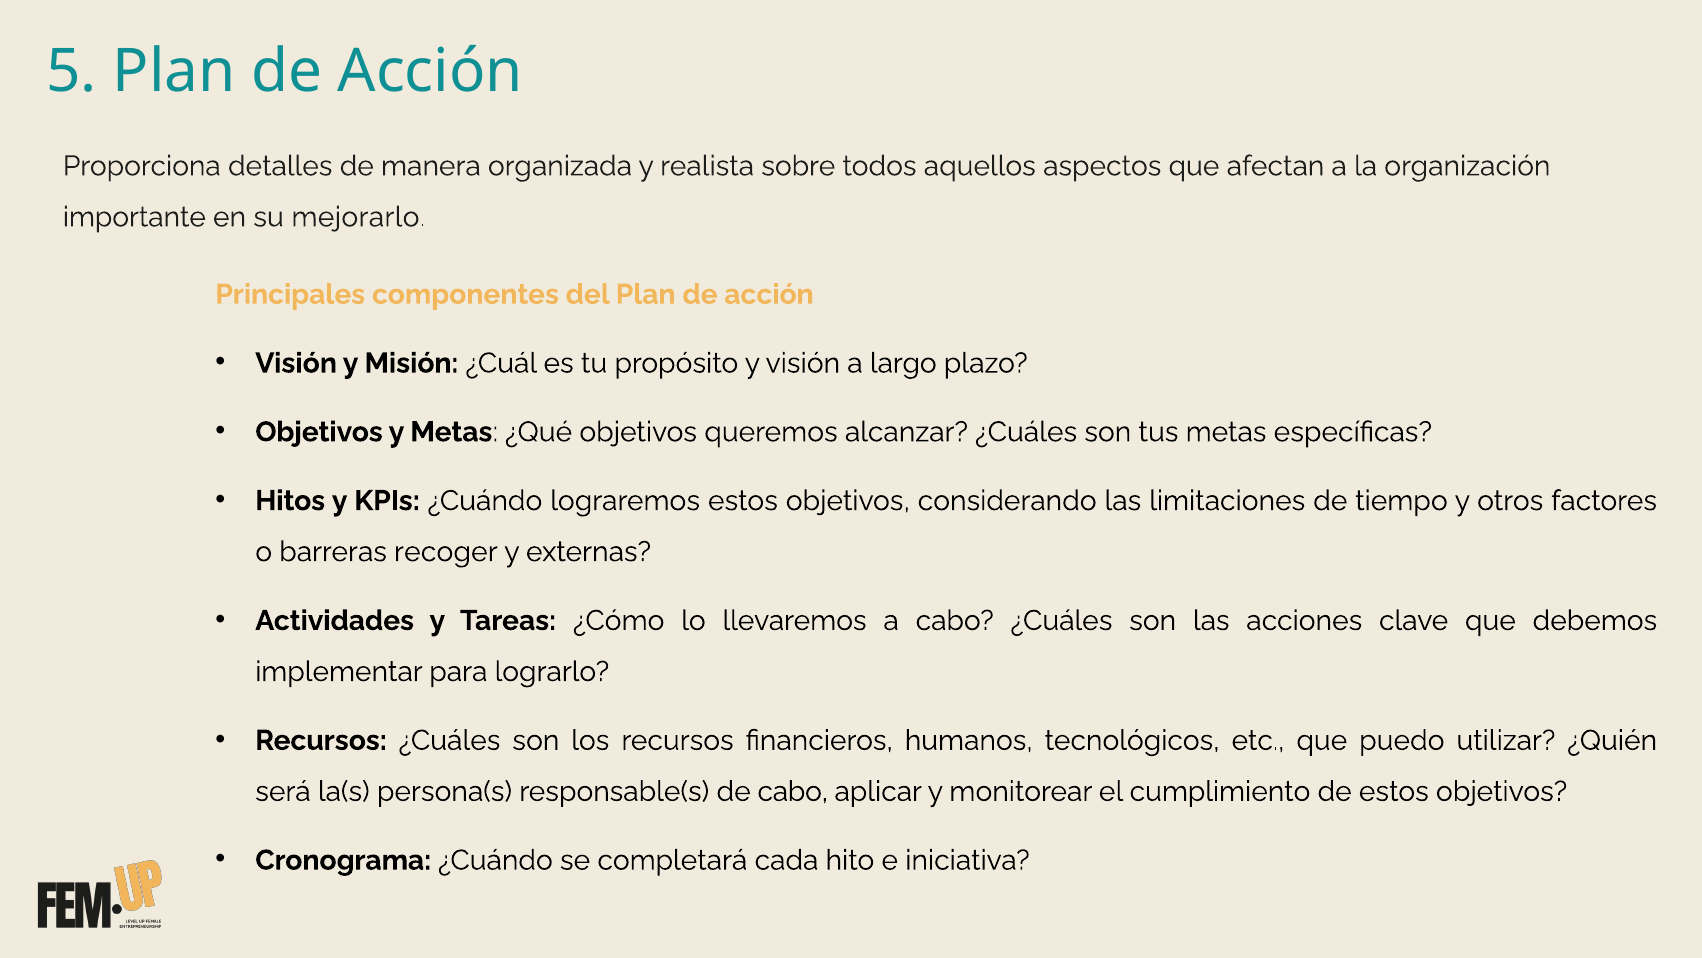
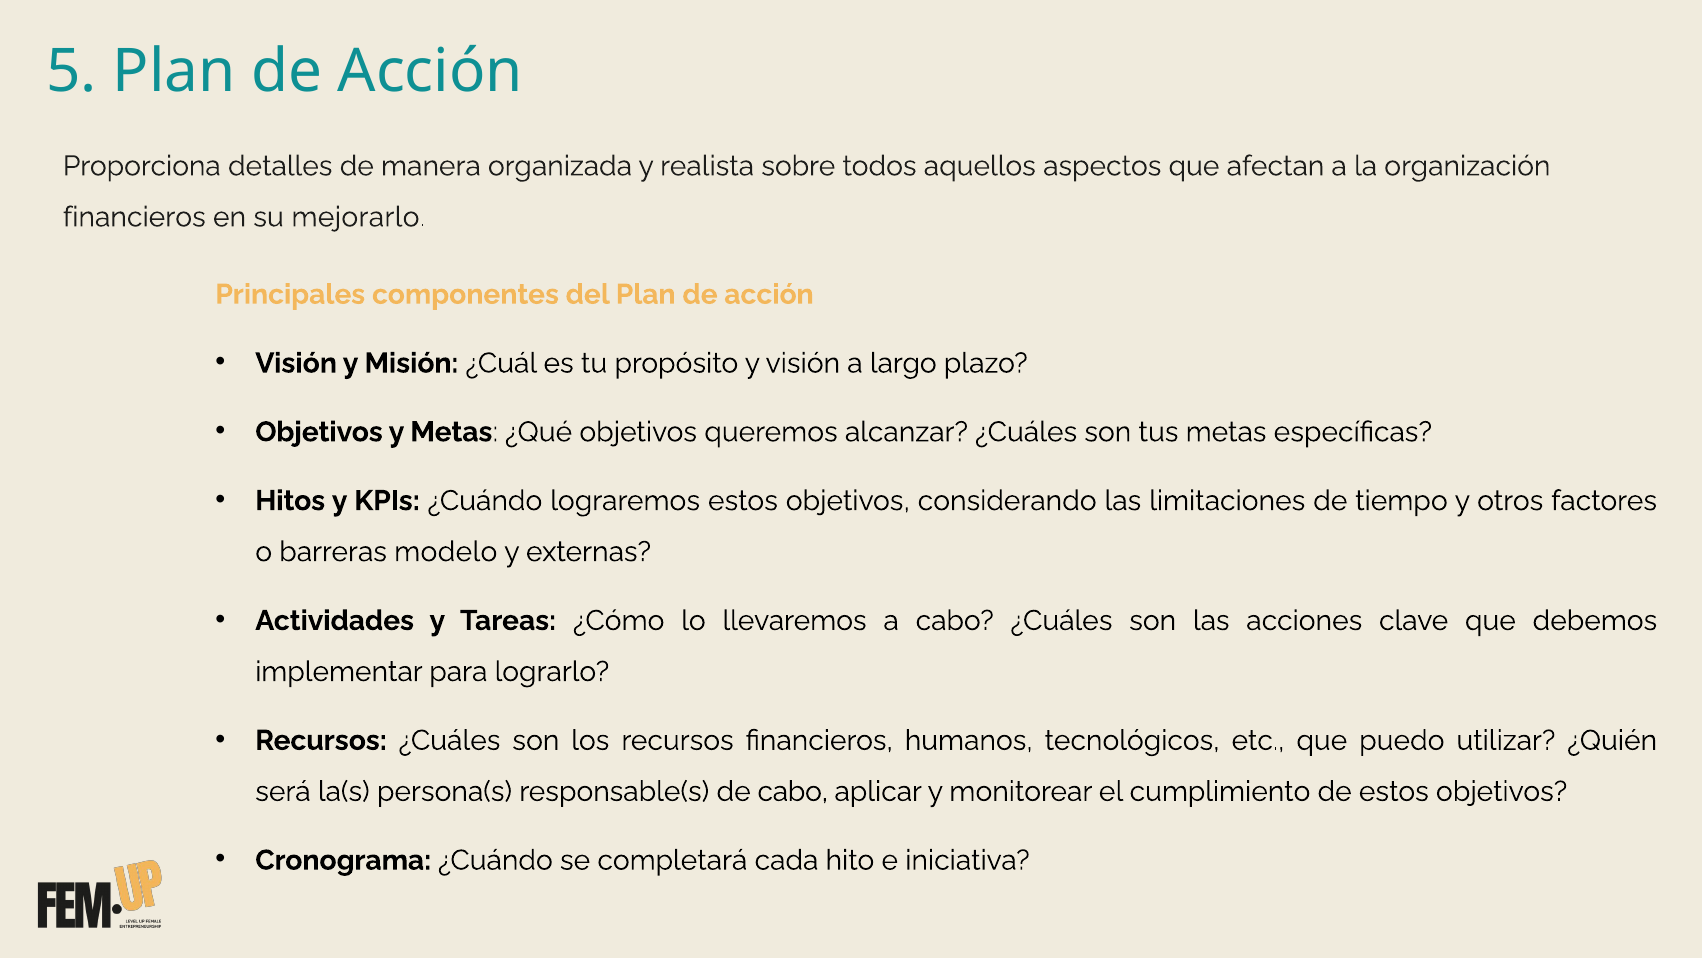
importante at (134, 217): importante -> financieros
recoger: recoger -> modelo
